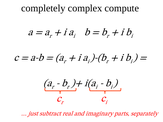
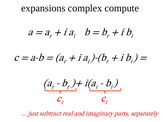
completely: completely -> expansions
